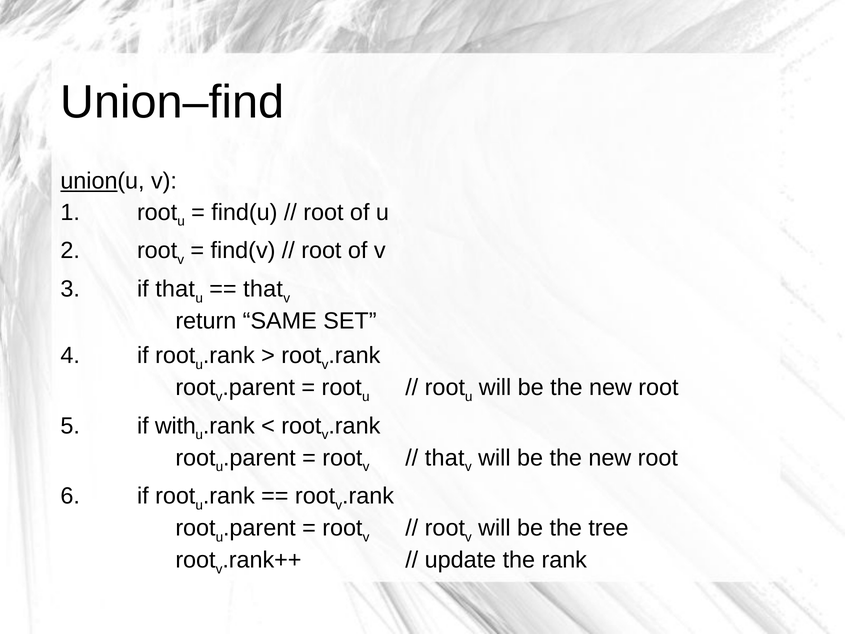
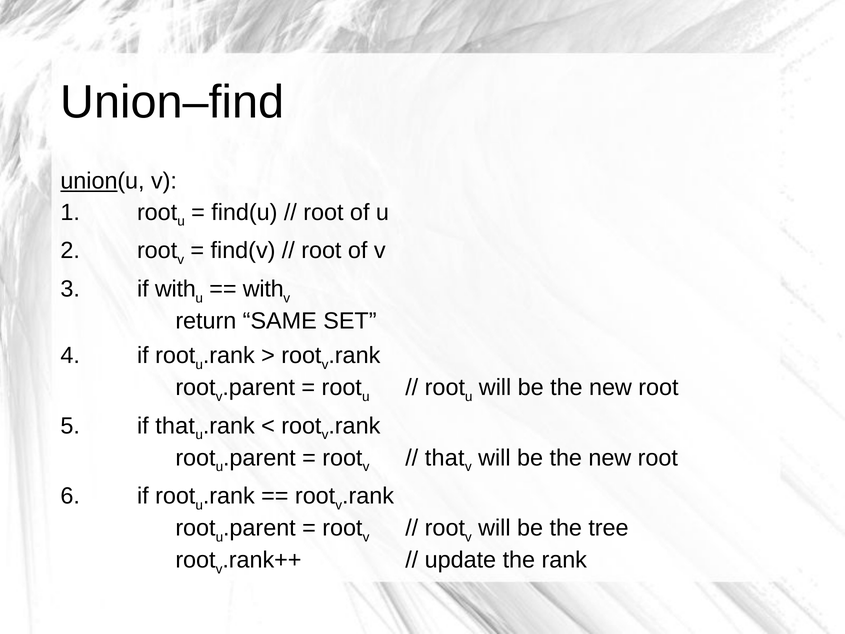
if that: that -> with
that at (263, 289): that -> with
if with: with -> that
